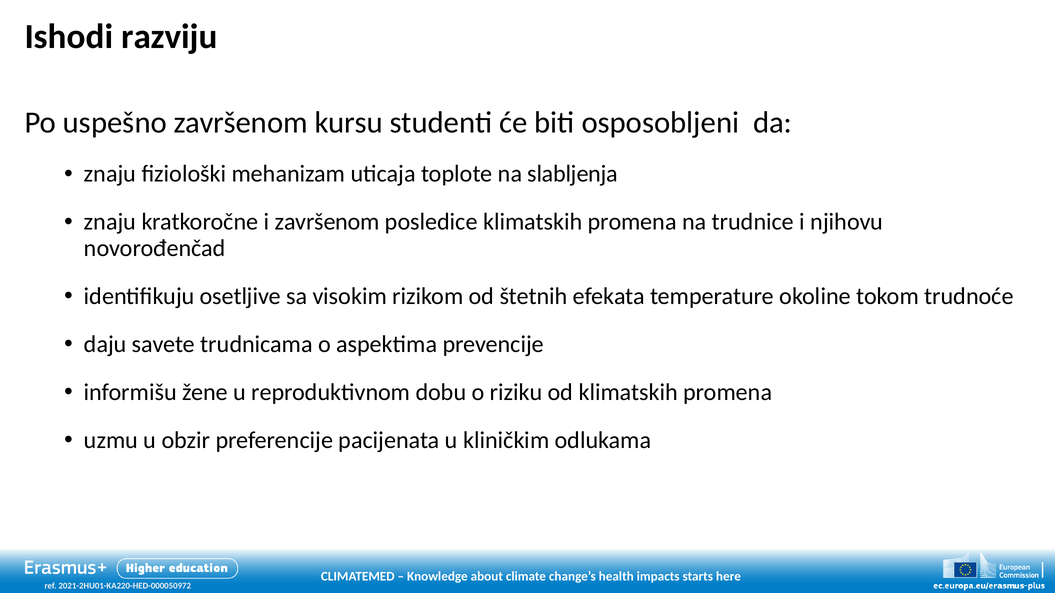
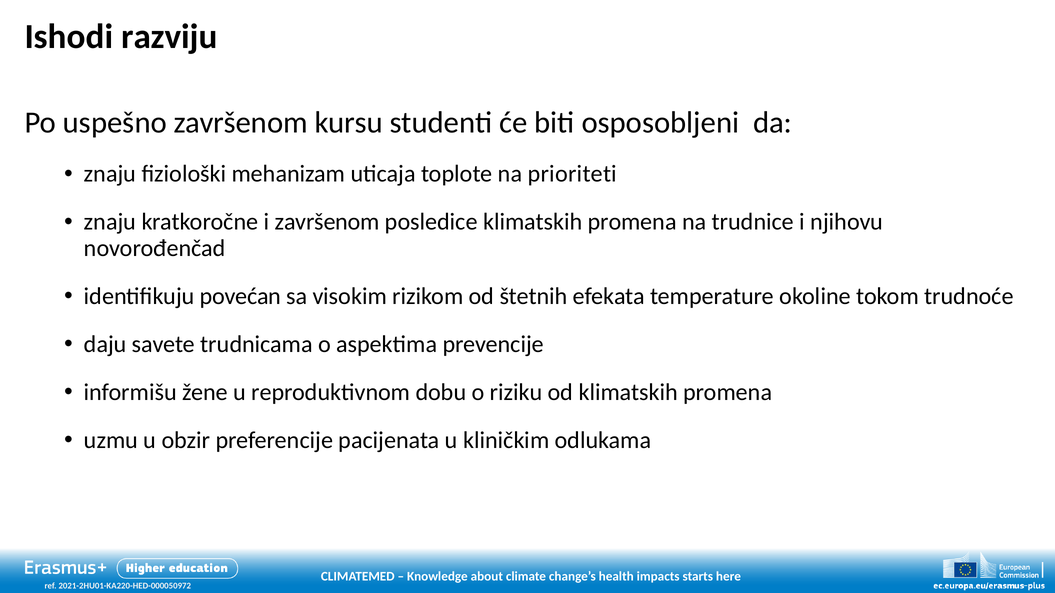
slabljenja: slabljenja -> prioriteti
osetljive: osetljive -> povećan
